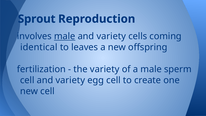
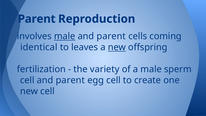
Sprout at (37, 19): Sprout -> Parent
variety at (111, 36): variety -> parent
new at (117, 47) underline: none -> present
cell and variety: variety -> parent
